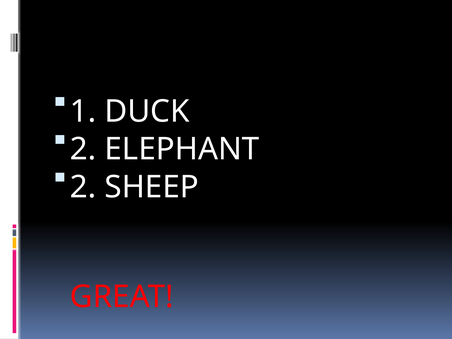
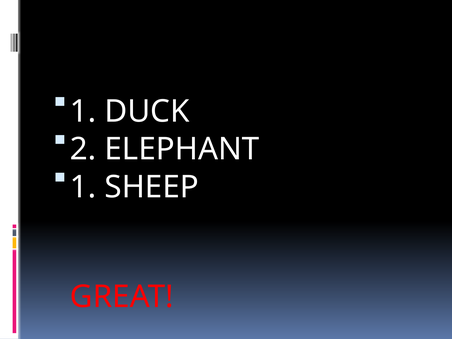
2 at (83, 187): 2 -> 1
